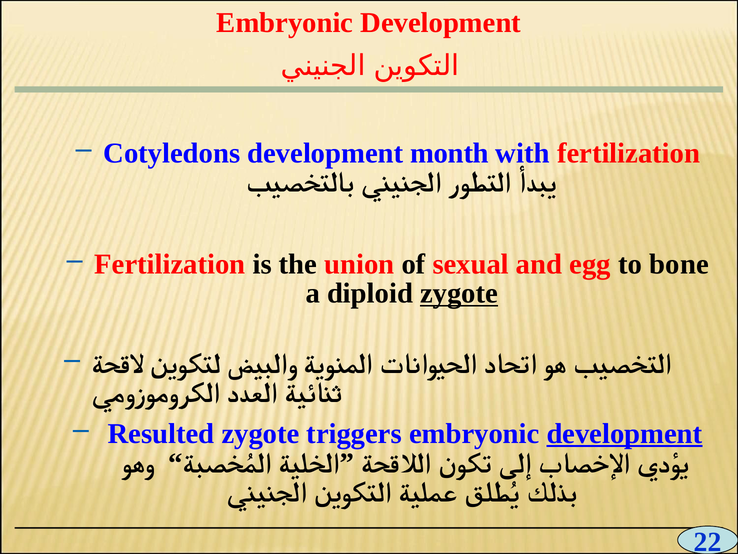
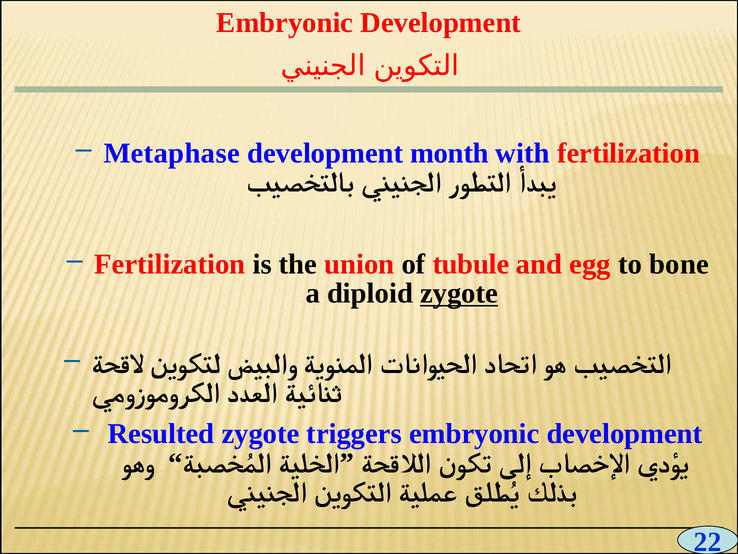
Cotyledons: Cotyledons -> Metaphase
sexual: sexual -> tubule
development at (625, 433) underline: present -> none
